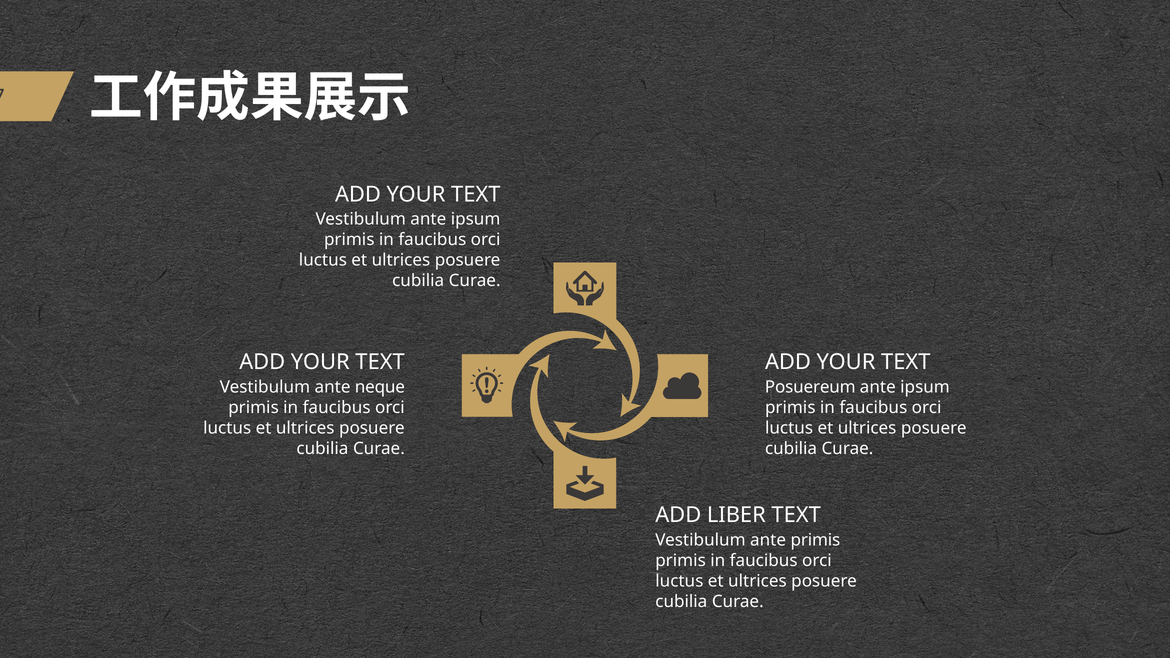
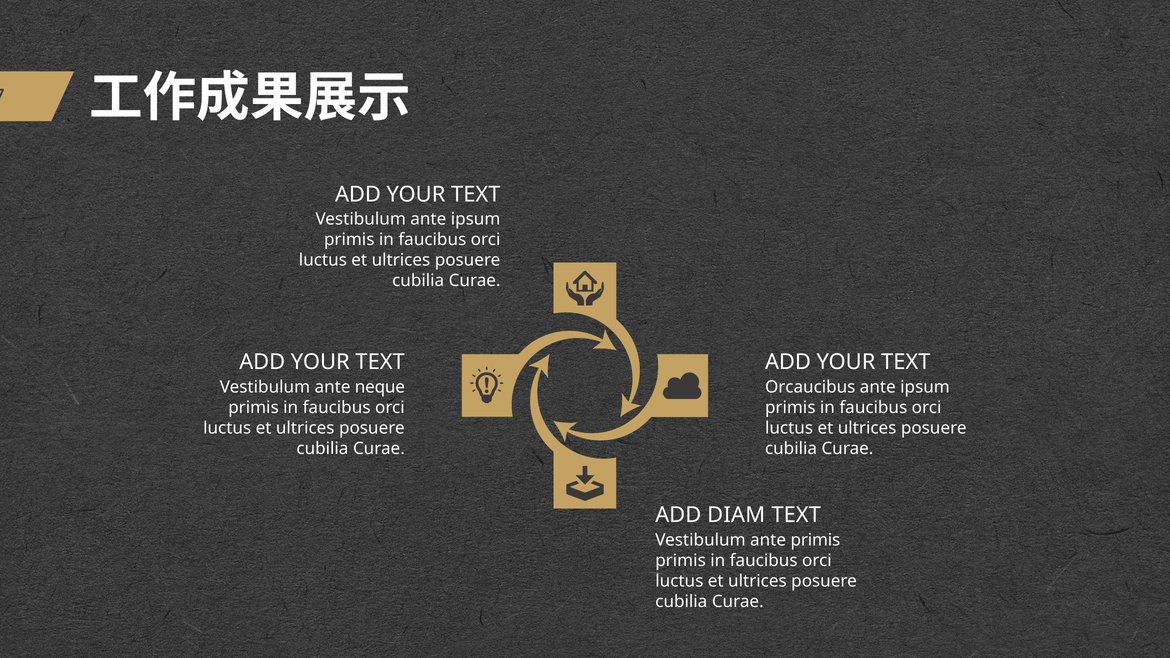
Posuereum: Posuereum -> Orcaucibus
LIBER: LIBER -> DIAM
